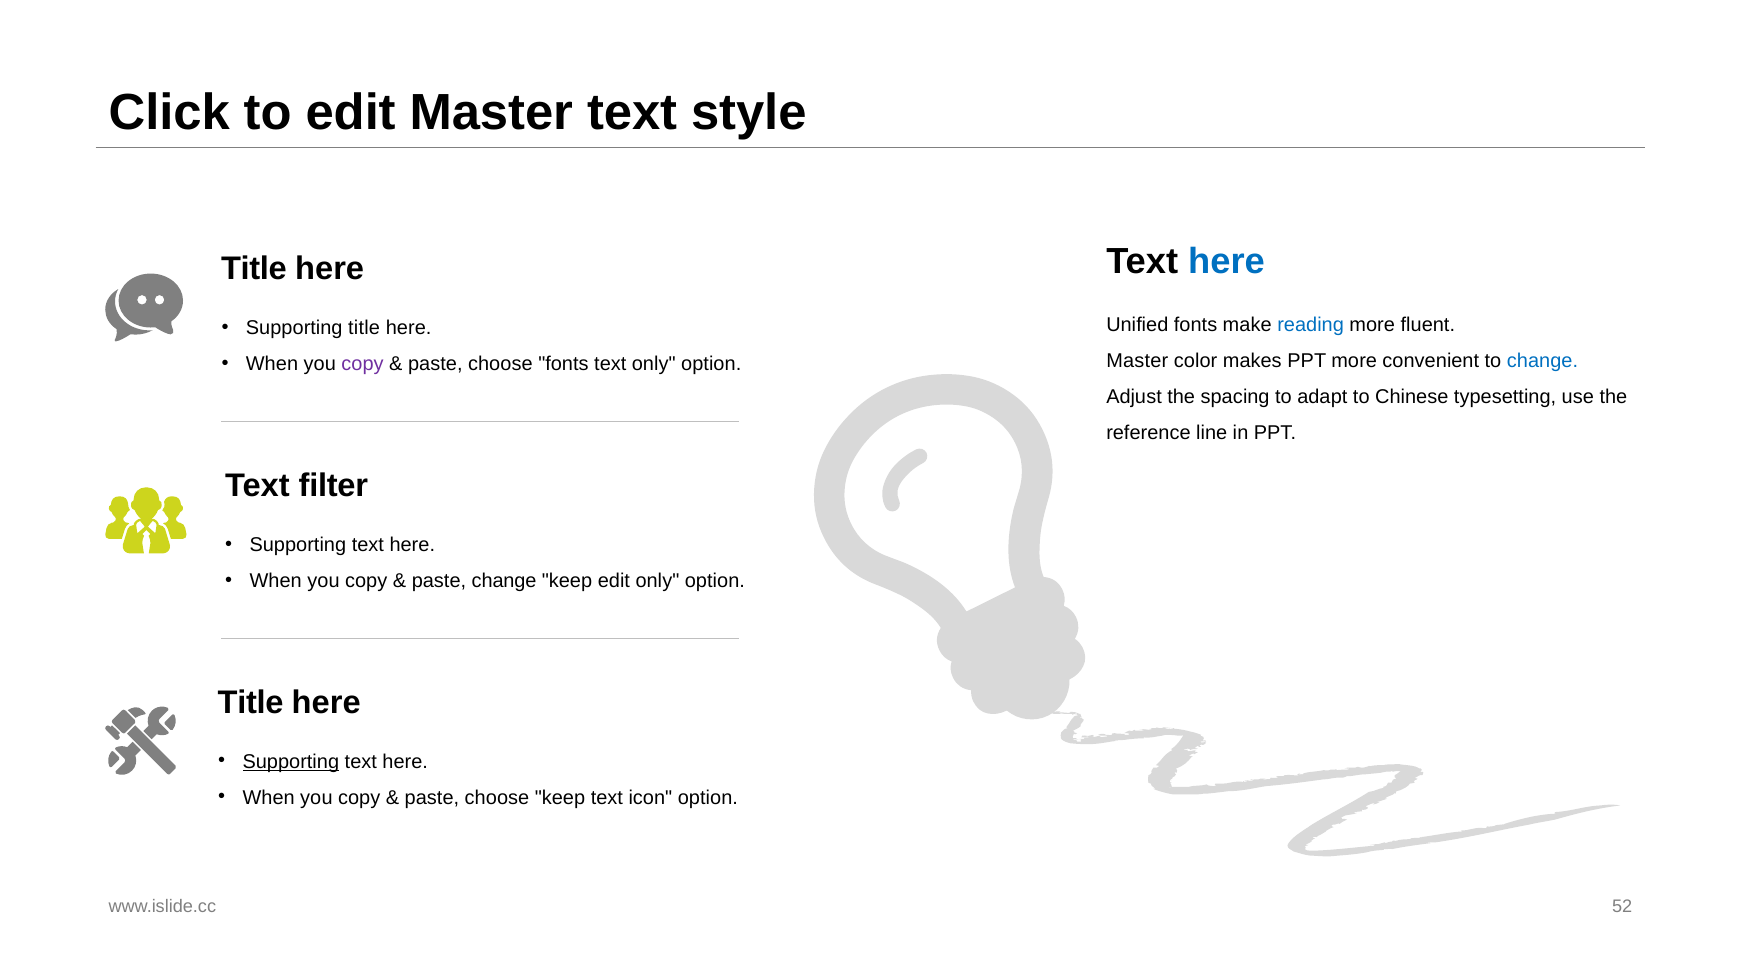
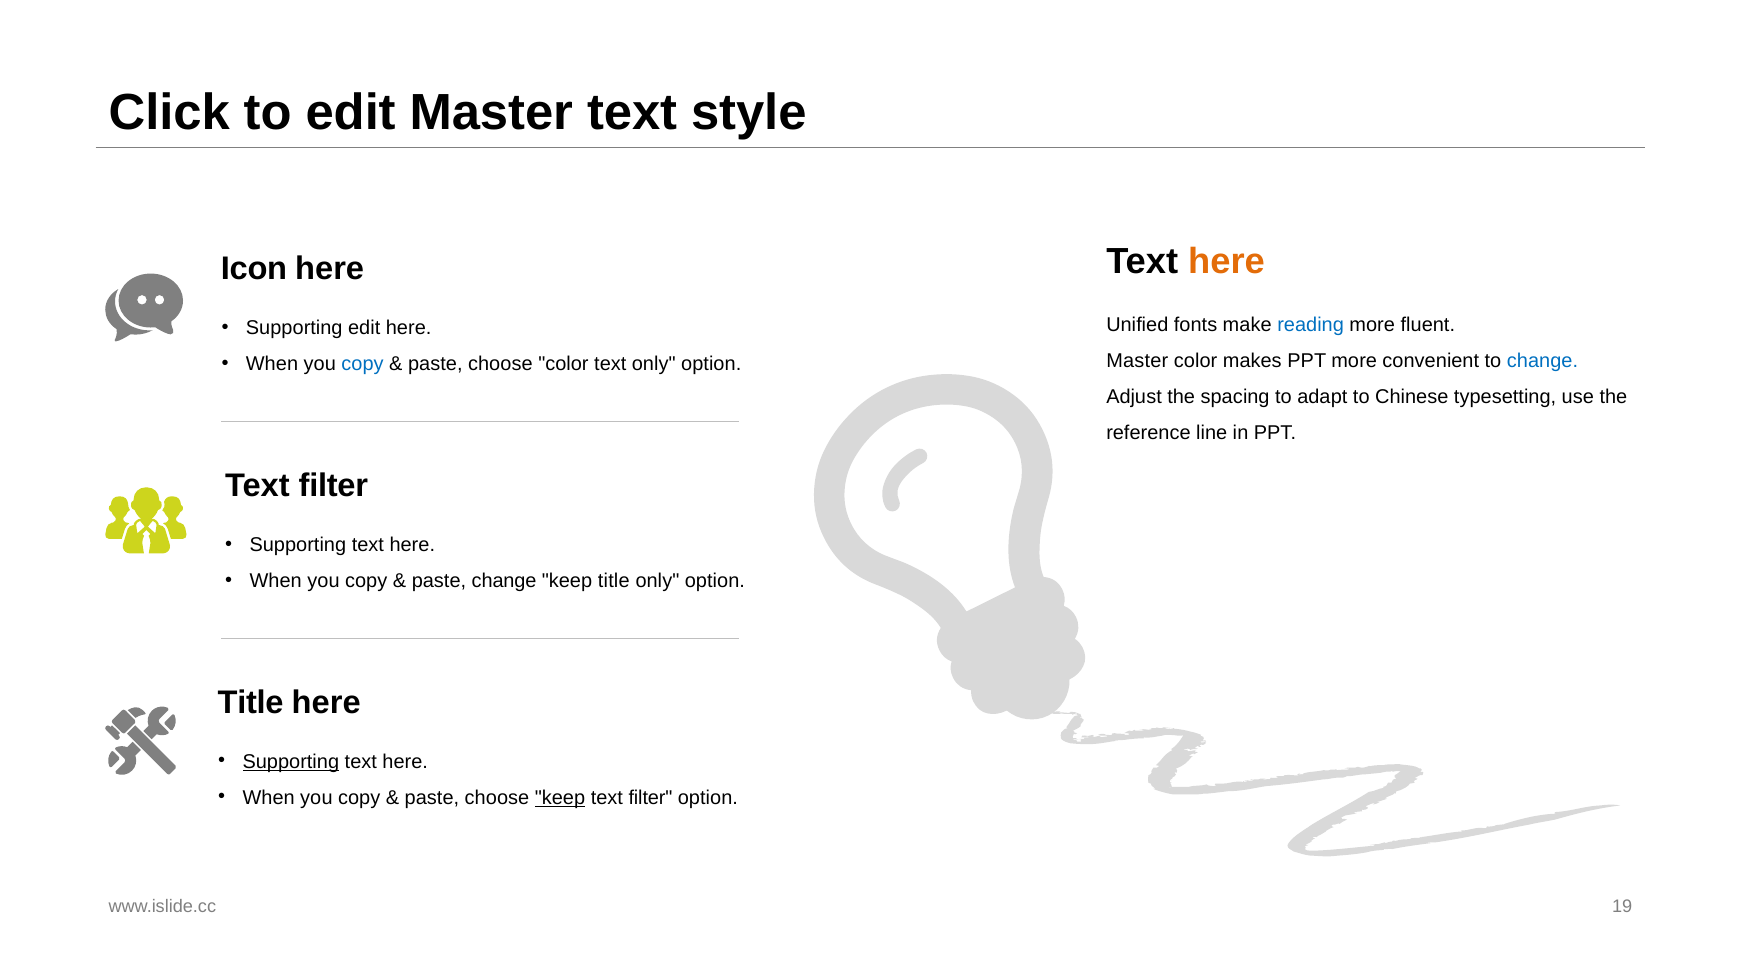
here at (1227, 261) colour: blue -> orange
Title at (254, 269): Title -> Icon
Supporting title: title -> edit
copy at (363, 364) colour: purple -> blue
choose fonts: fonts -> color
keep edit: edit -> title
keep at (560, 798) underline: none -> present
icon at (650, 798): icon -> filter
52: 52 -> 19
